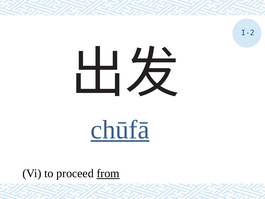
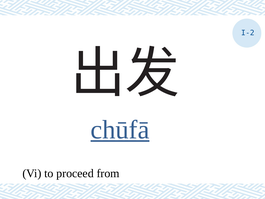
from underline: present -> none
